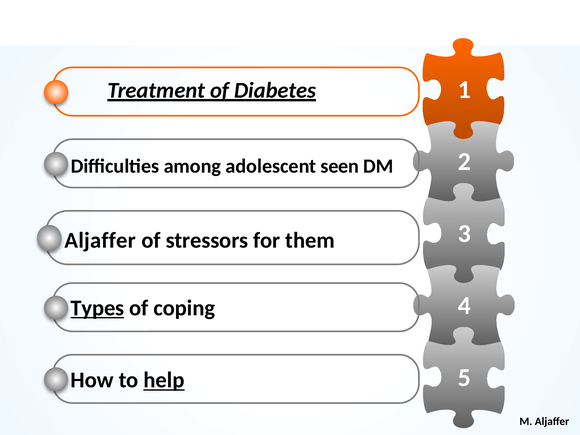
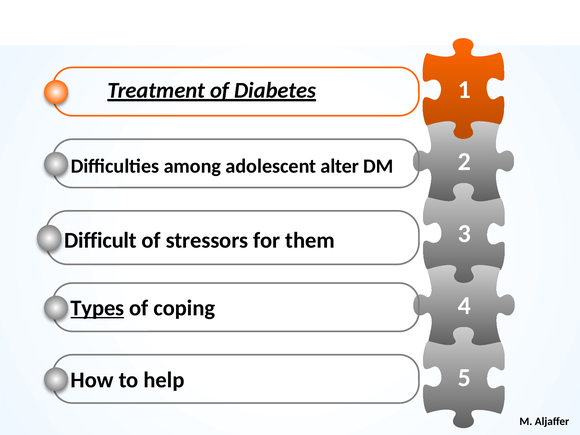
seen: seen -> alter
Aljaffer at (100, 240): Aljaffer -> Difficult
help underline: present -> none
